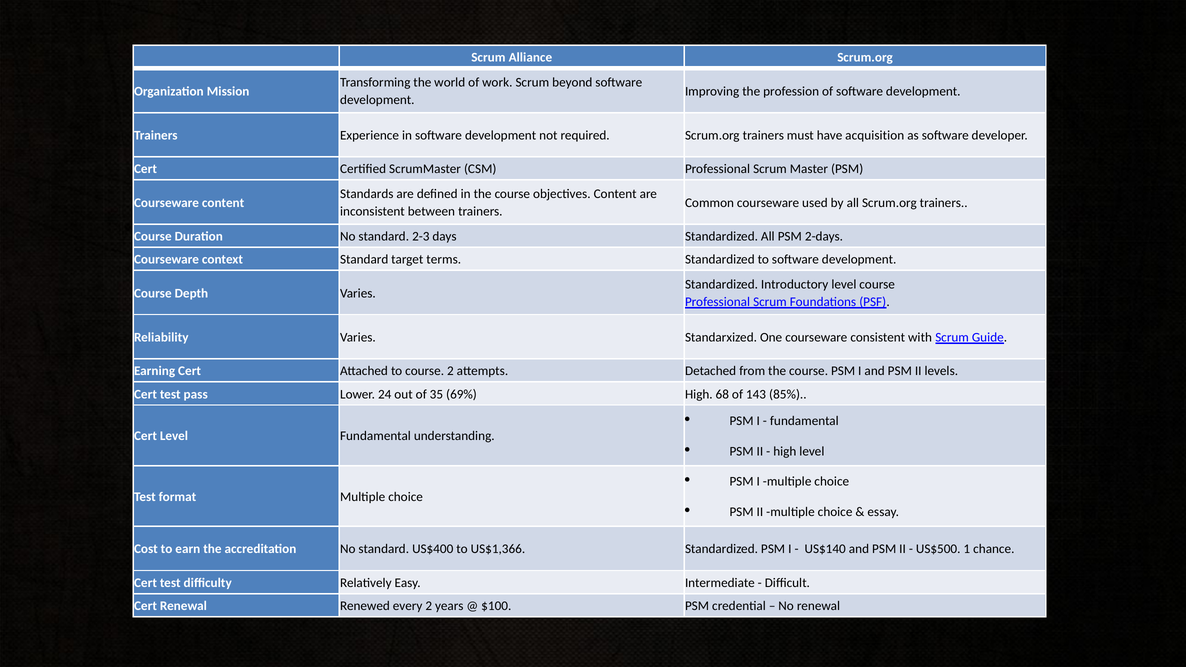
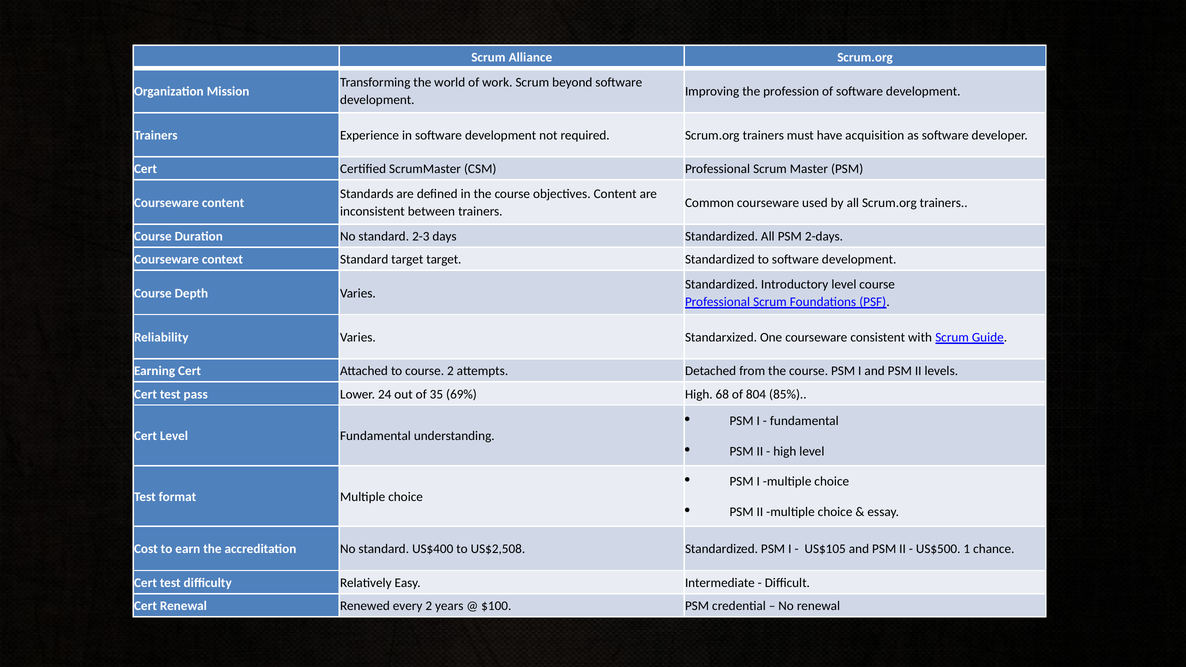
target terms: terms -> target
143: 143 -> 804
US$1,366: US$1,366 -> US$2,508
US$140: US$140 -> US$105
